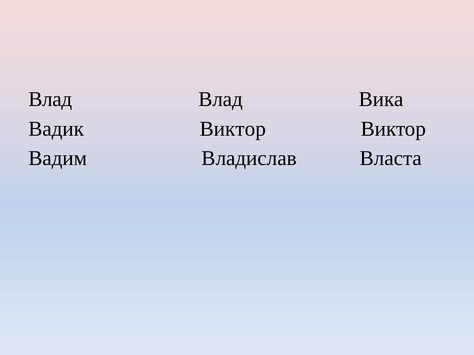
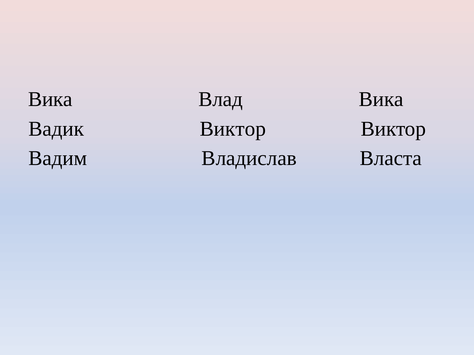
Влад at (50, 99): Влад -> Вика
